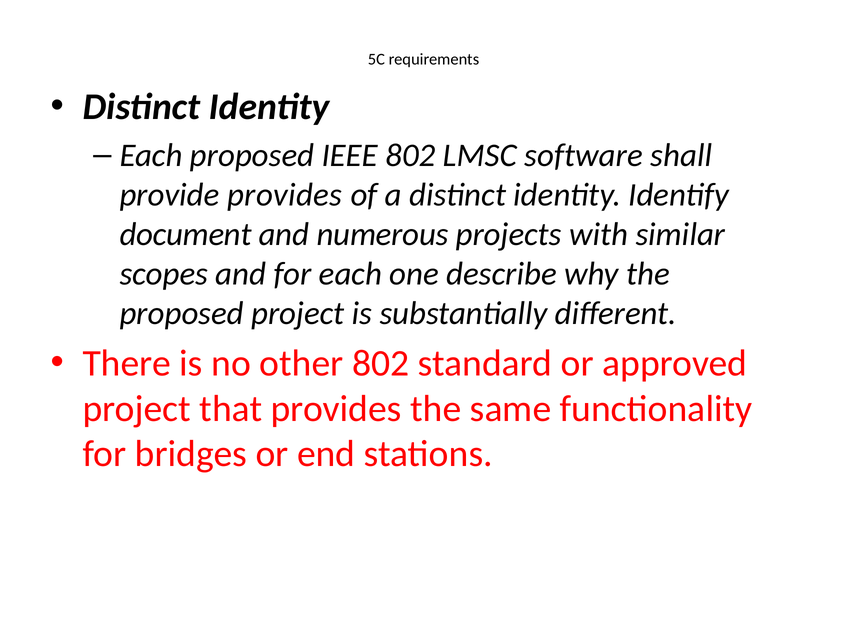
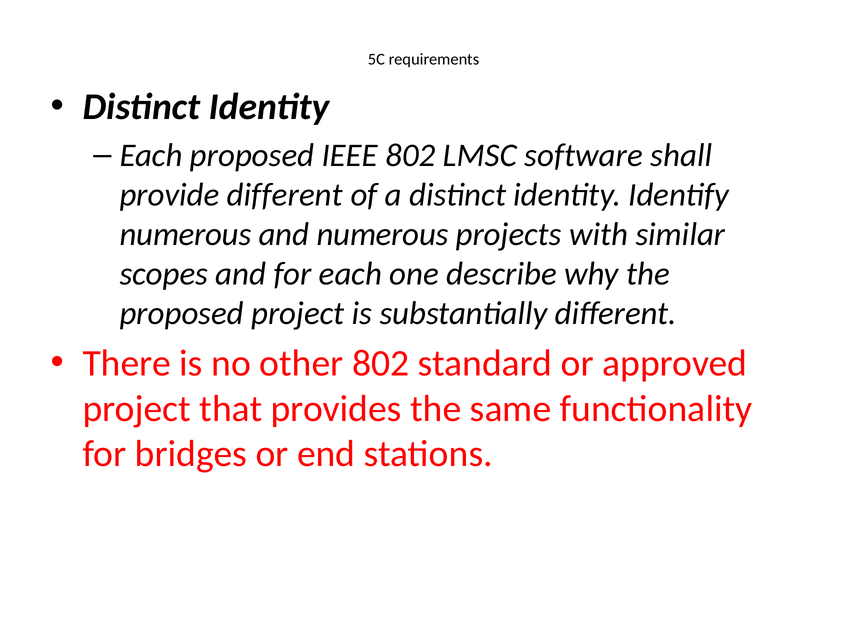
provide provides: provides -> different
document at (186, 234): document -> numerous
